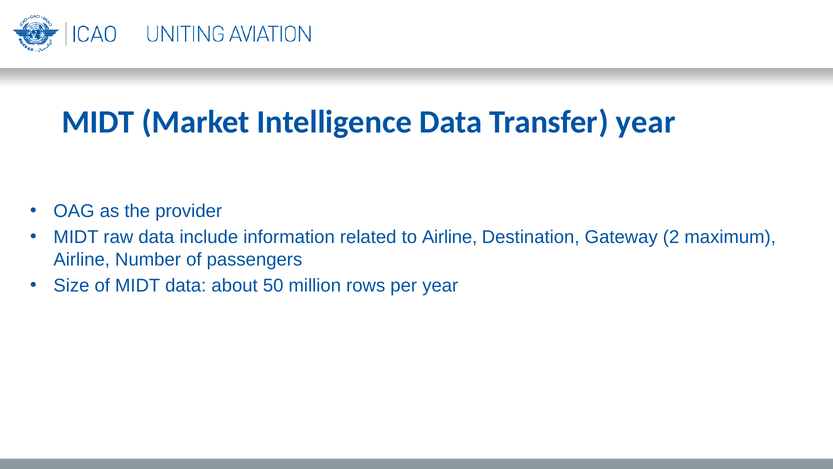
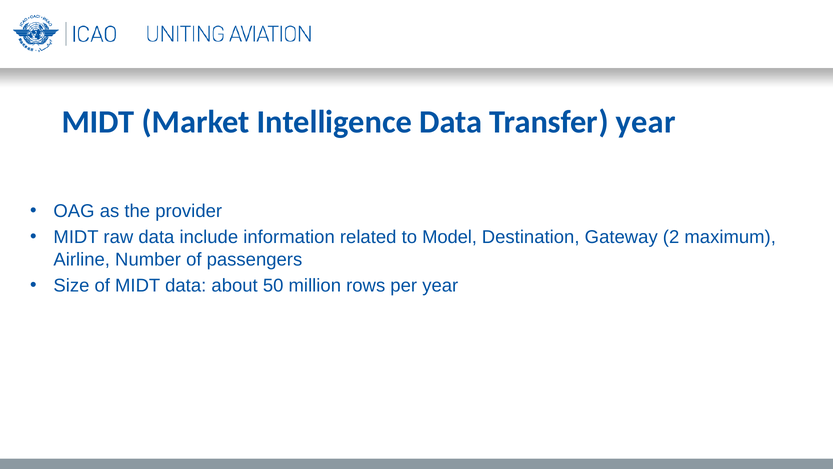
to Airline: Airline -> Model
